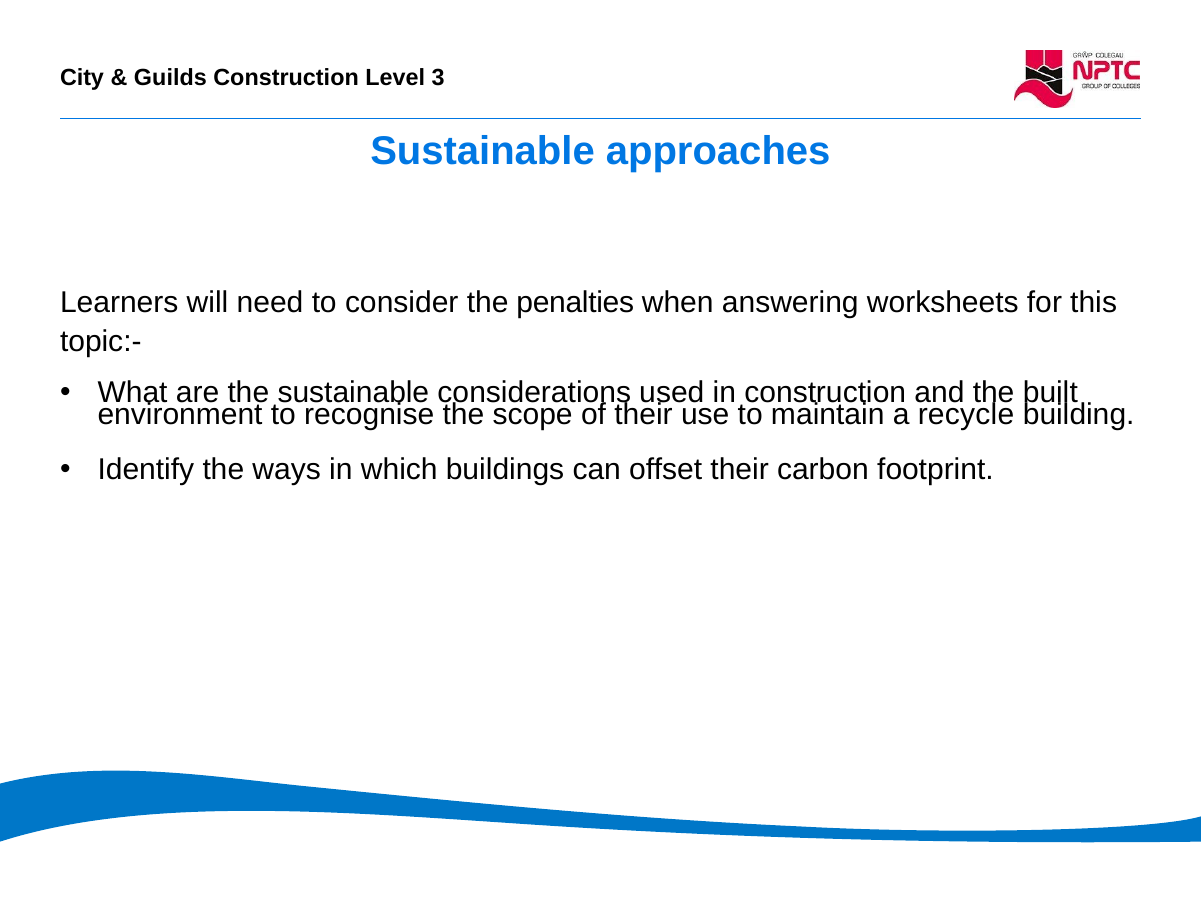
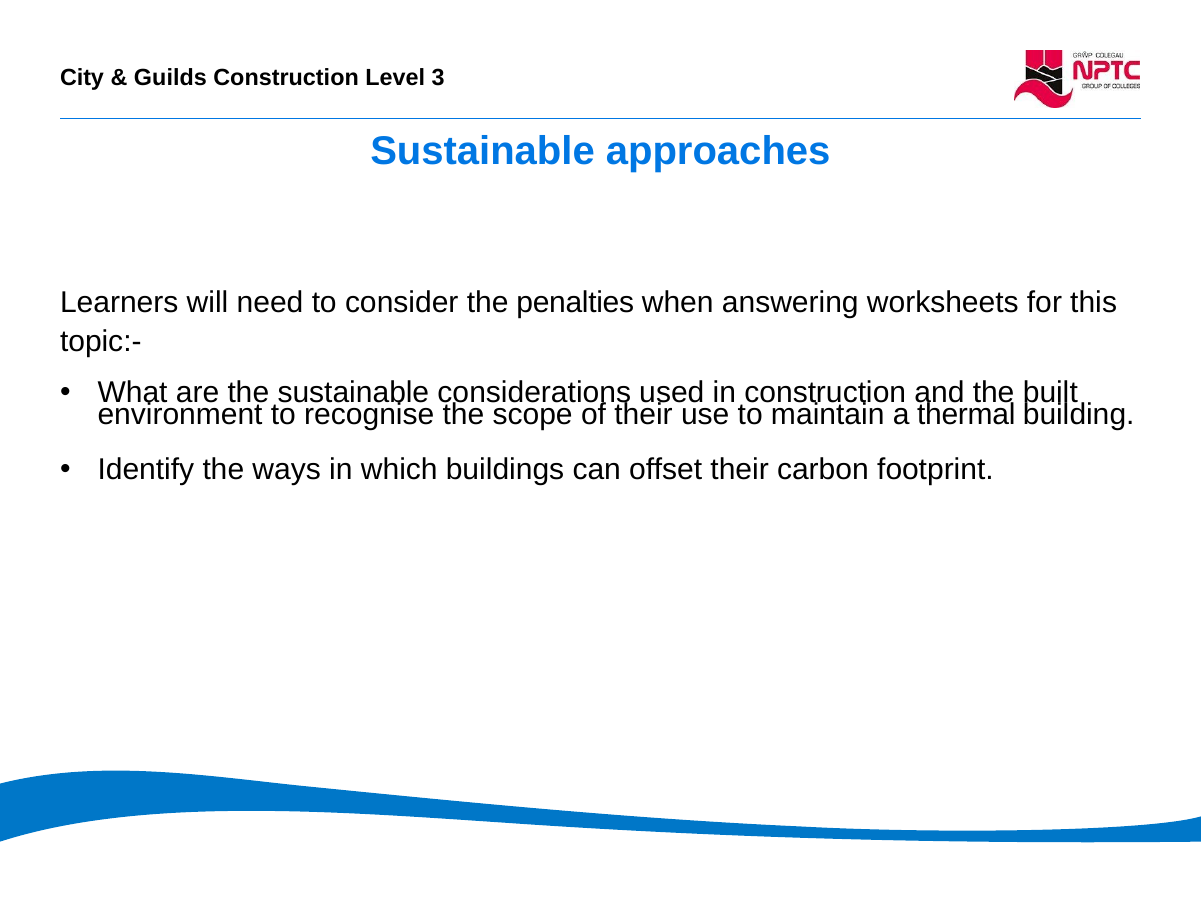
recycle: recycle -> thermal
